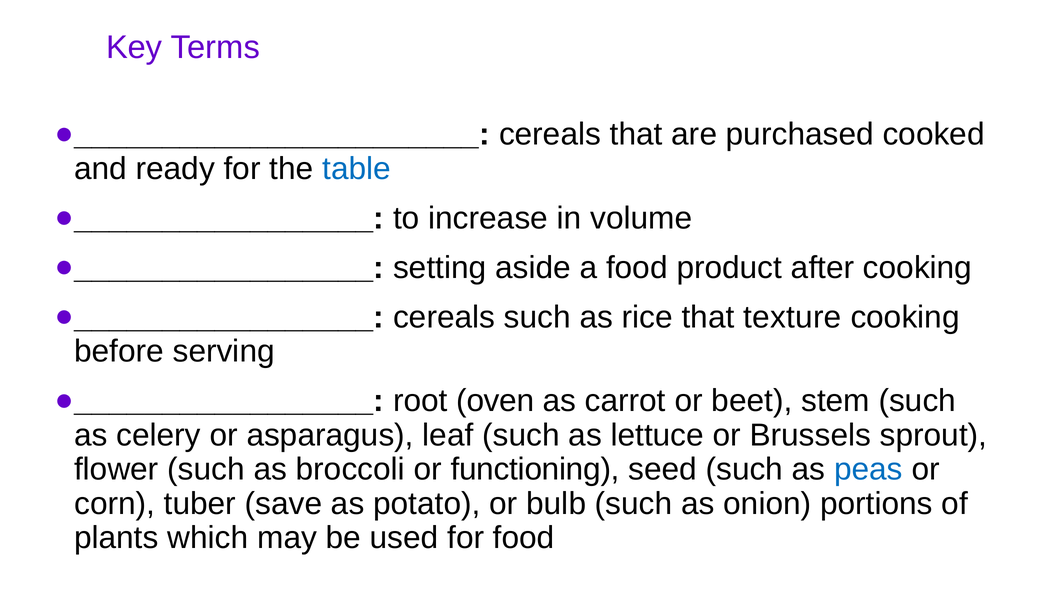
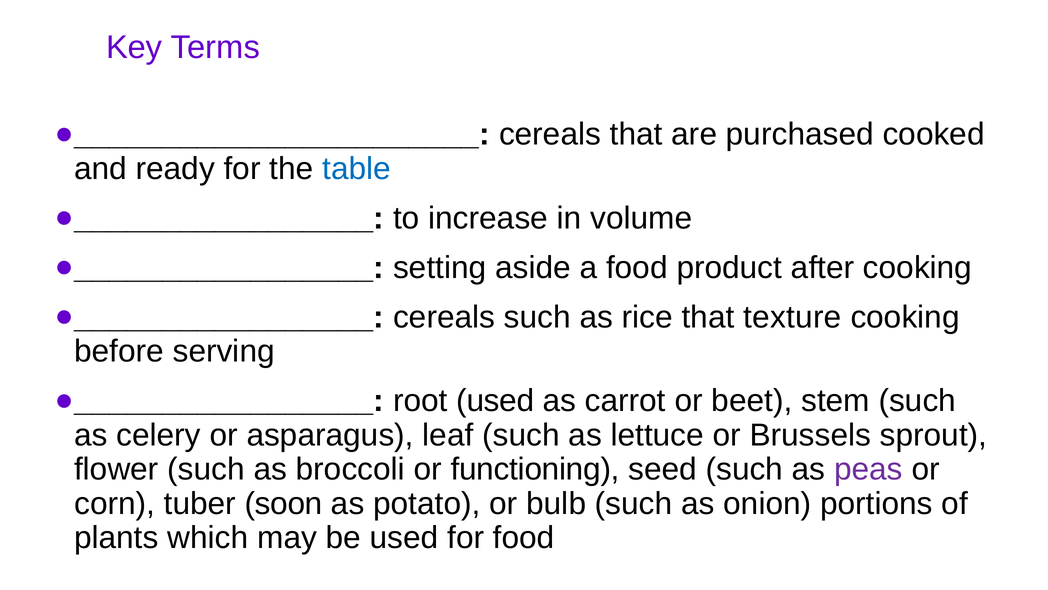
root oven: oven -> used
peas colour: blue -> purple
save: save -> soon
